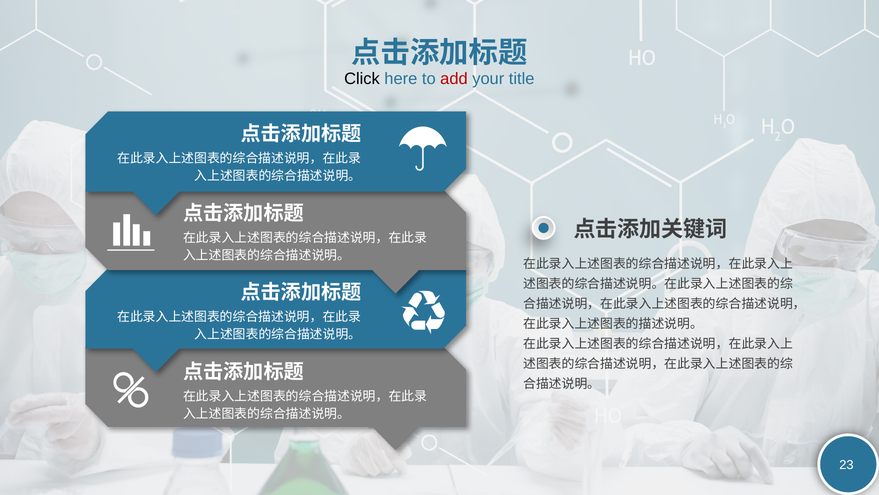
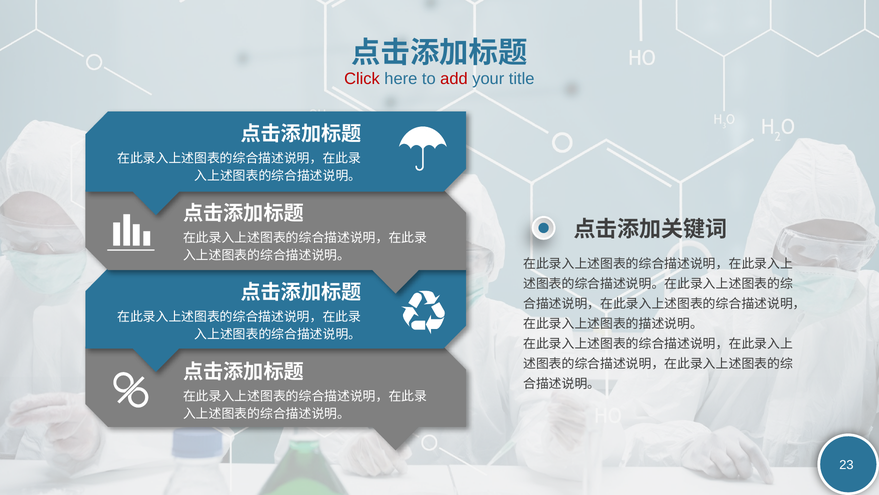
Click colour: black -> red
